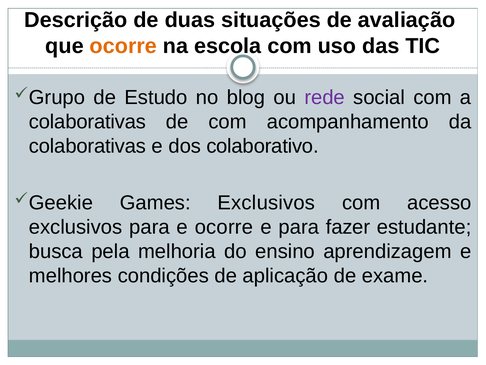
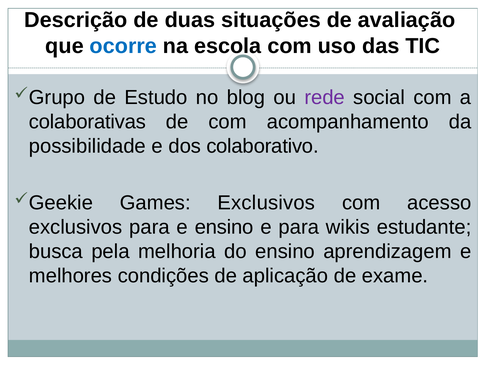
ocorre at (123, 46) colour: orange -> blue
colaborativas at (88, 146): colaborativas -> possibilidade
e ocorre: ocorre -> ensino
fazer: fazer -> wikis
